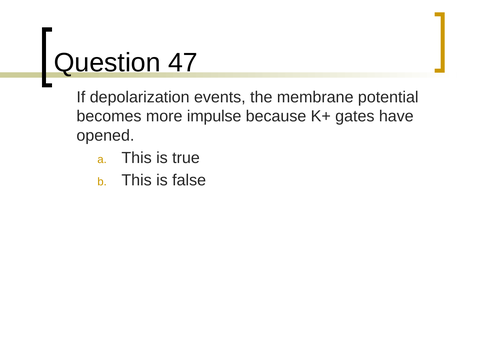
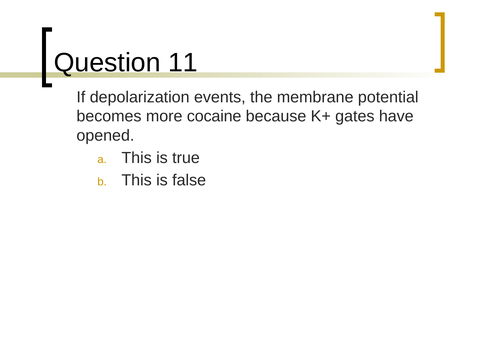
47: 47 -> 11
impulse: impulse -> cocaine
